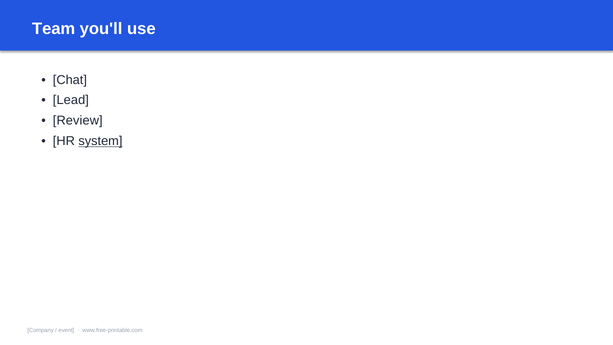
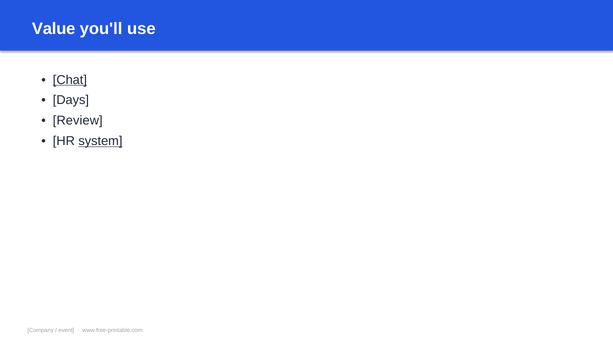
Team: Team -> Value
Chat underline: none -> present
Lead: Lead -> Days
